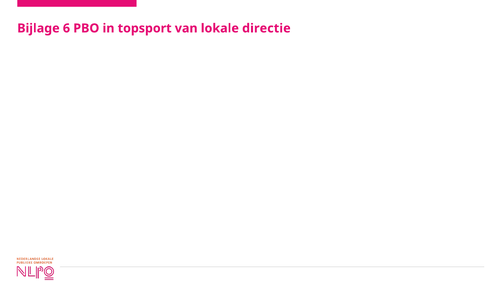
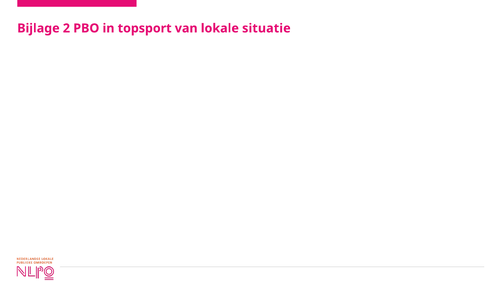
6: 6 -> 2
directie: directie -> situatie
